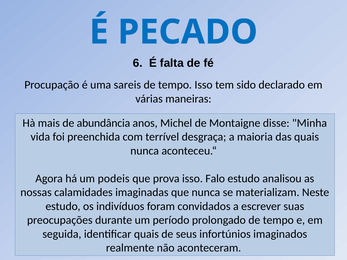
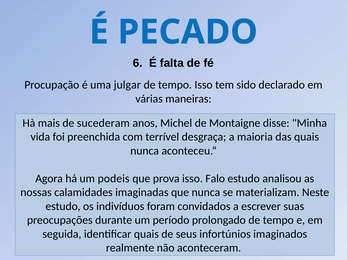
sareis: sareis -> julgar
abundância: abundância -> sucederam
